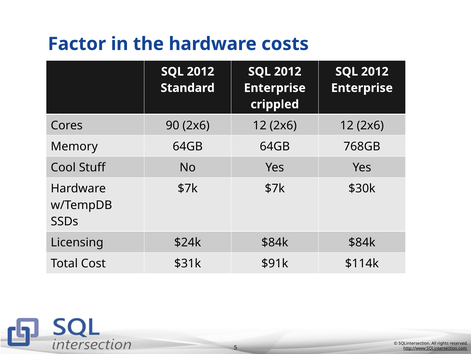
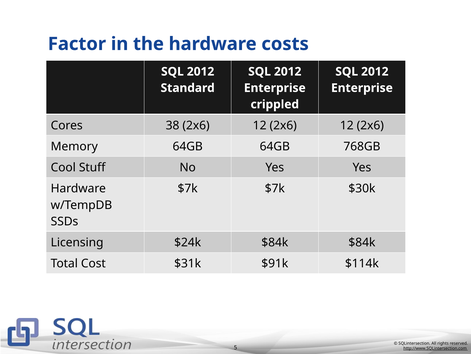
90: 90 -> 38
